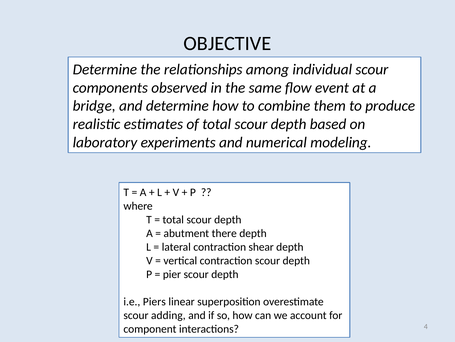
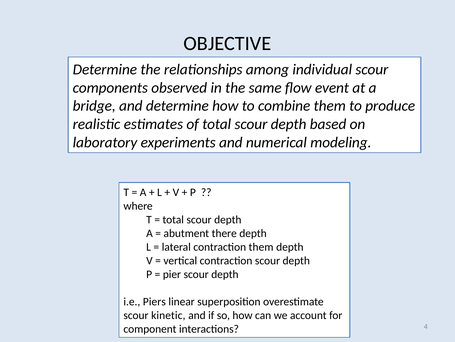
contraction shear: shear -> them
adding: adding -> kinetic
